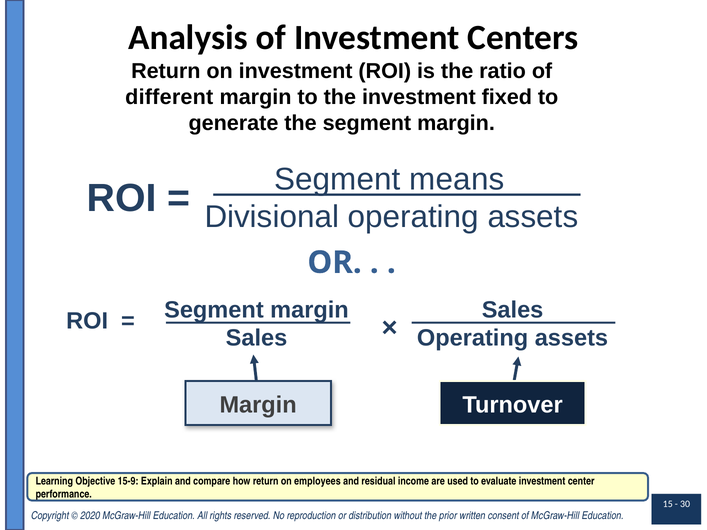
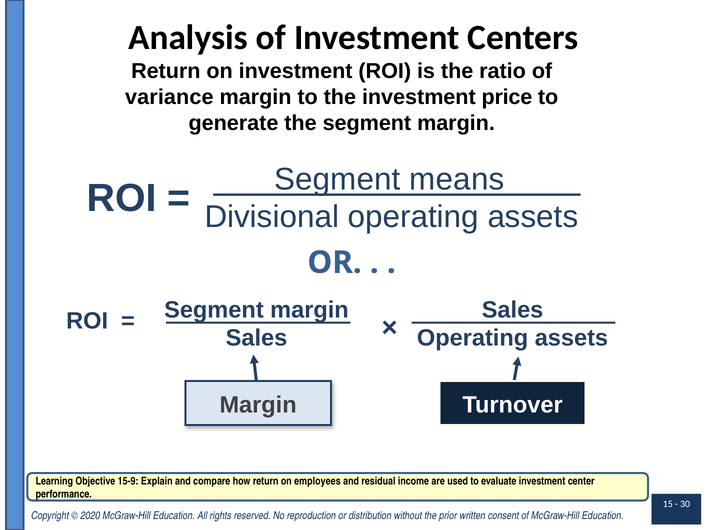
different: different -> variance
fixed: fixed -> price
